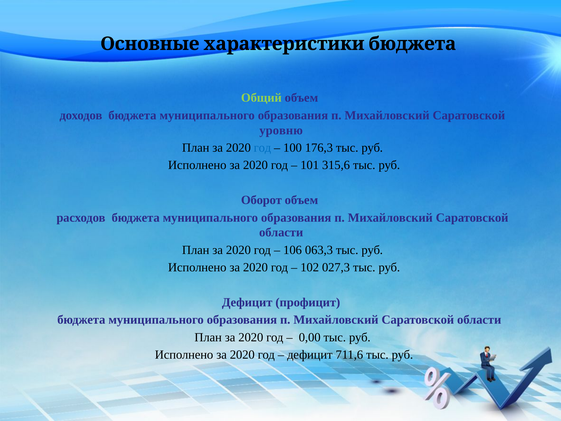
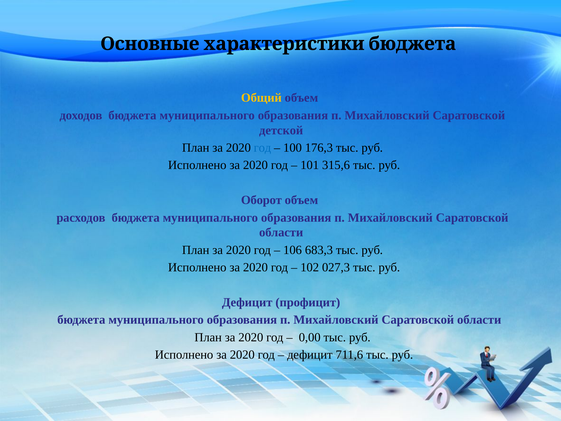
Общий colour: light green -> yellow
уровню: уровню -> детской
063,3: 063,3 -> 683,3
